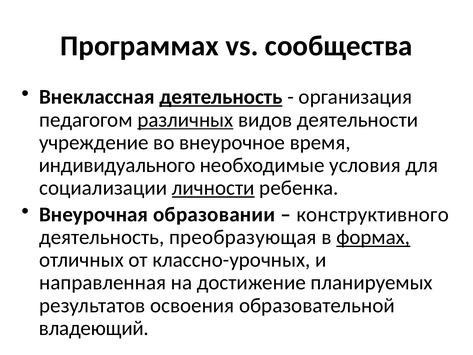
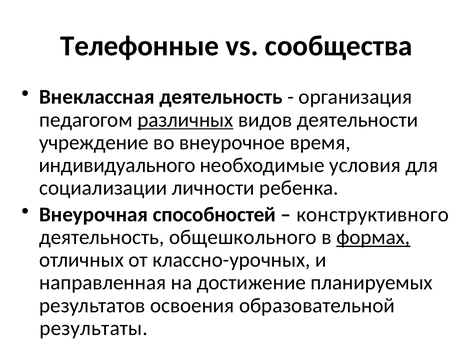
Программах: Программах -> Телефонные
деятельность at (221, 97) underline: present -> none
личности underline: present -> none
образовании: образовании -> способностей
преобразующая: преобразующая -> общешкольного
владеющий: владеющий -> результаты
